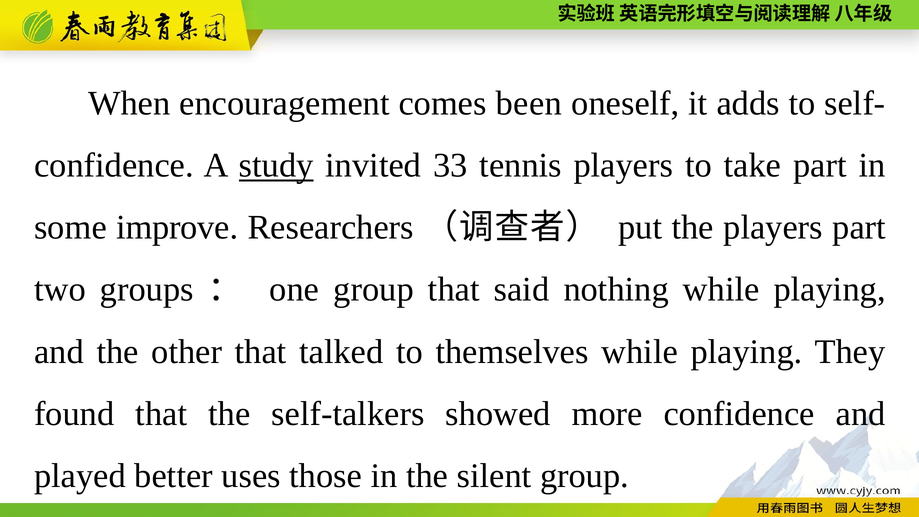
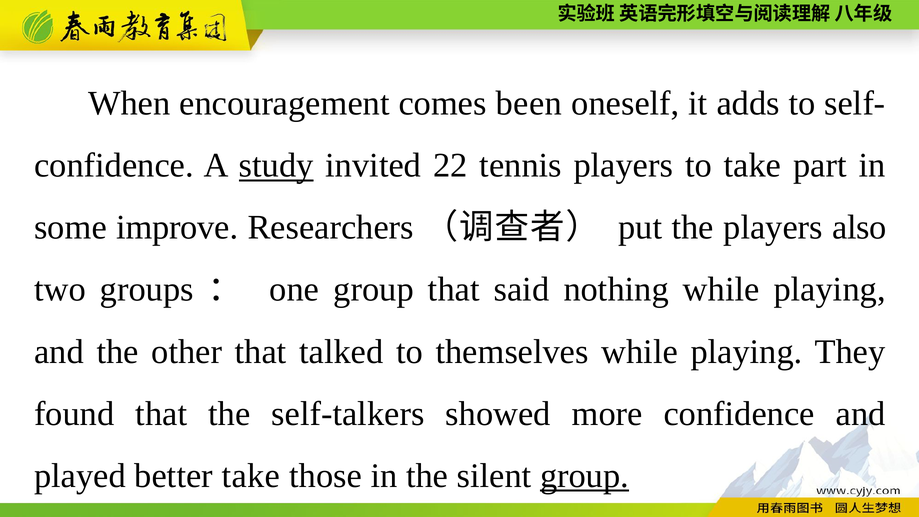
33: 33 -> 22
players part: part -> also
better uses: uses -> take
group at (585, 476) underline: none -> present
